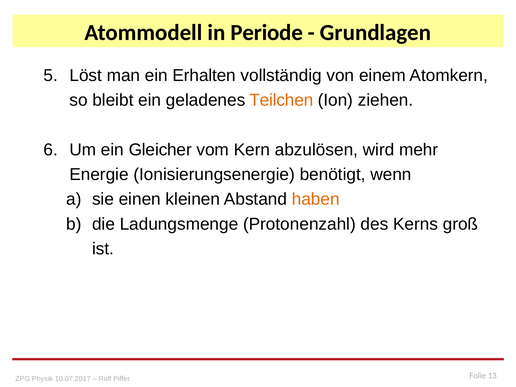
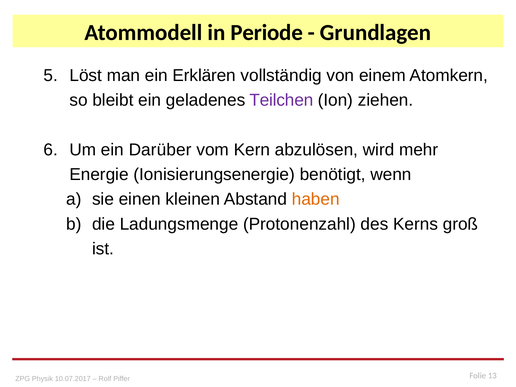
Erhalten: Erhalten -> Erklären
Teilchen colour: orange -> purple
Gleicher: Gleicher -> Darüber
